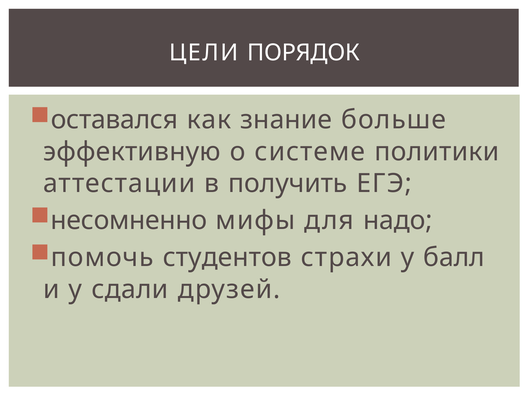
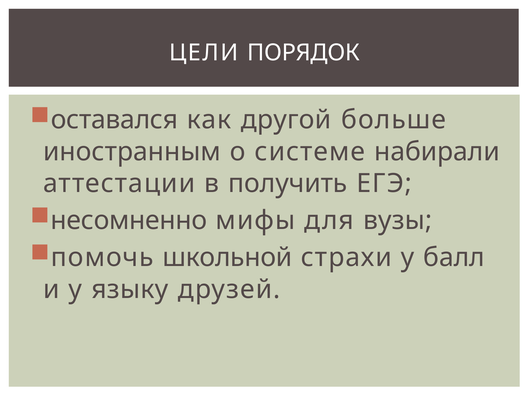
знание: знание -> другой
эффективную: эффективную -> иностранным
политики: политики -> набирали
надо: надо -> вузы
студентов: студентов -> школьной
сдали: сдали -> языку
